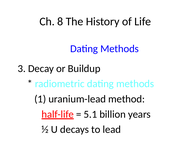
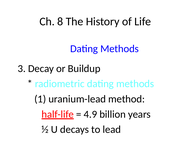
5.1: 5.1 -> 4.9
